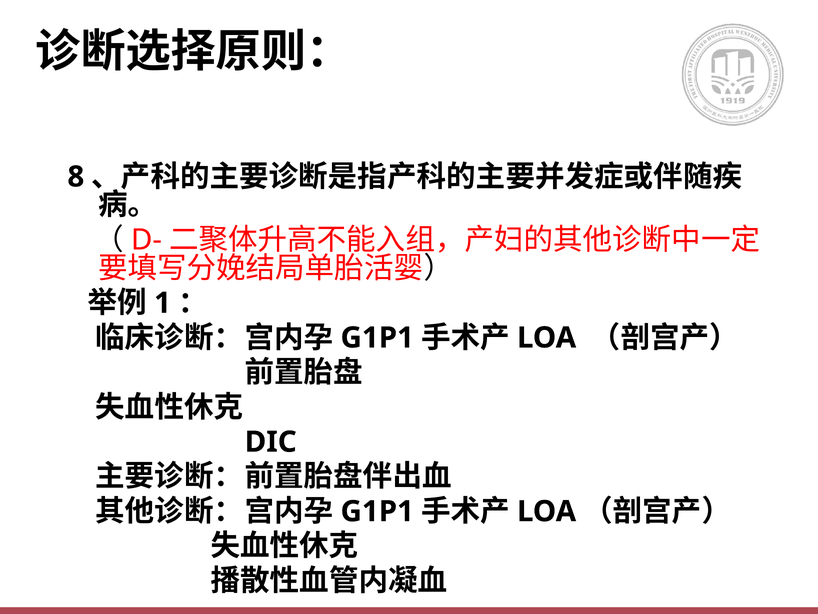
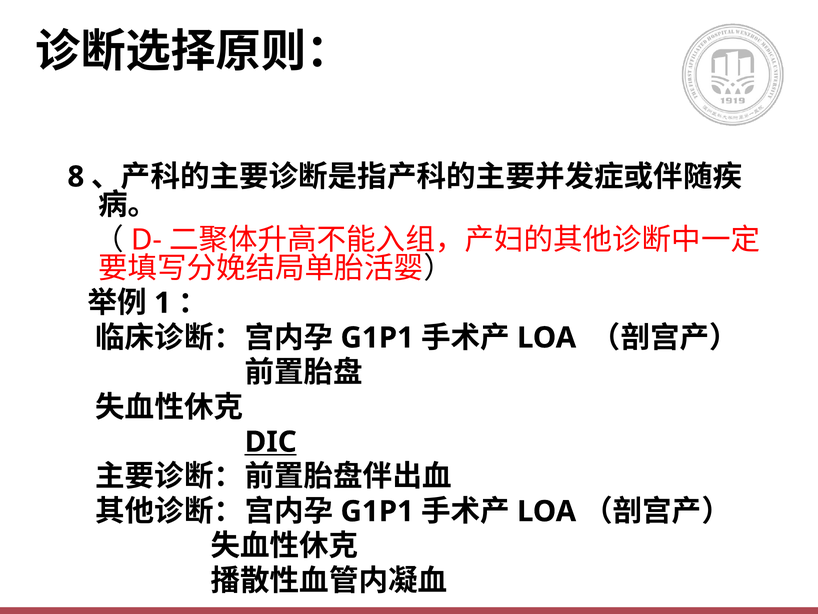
DIC underline: none -> present
